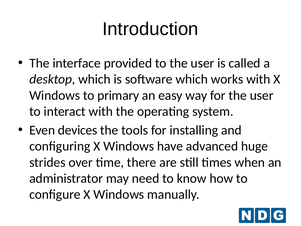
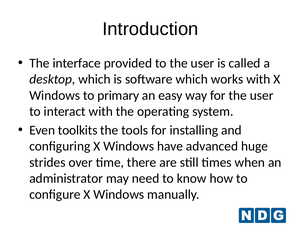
devices: devices -> toolkits
